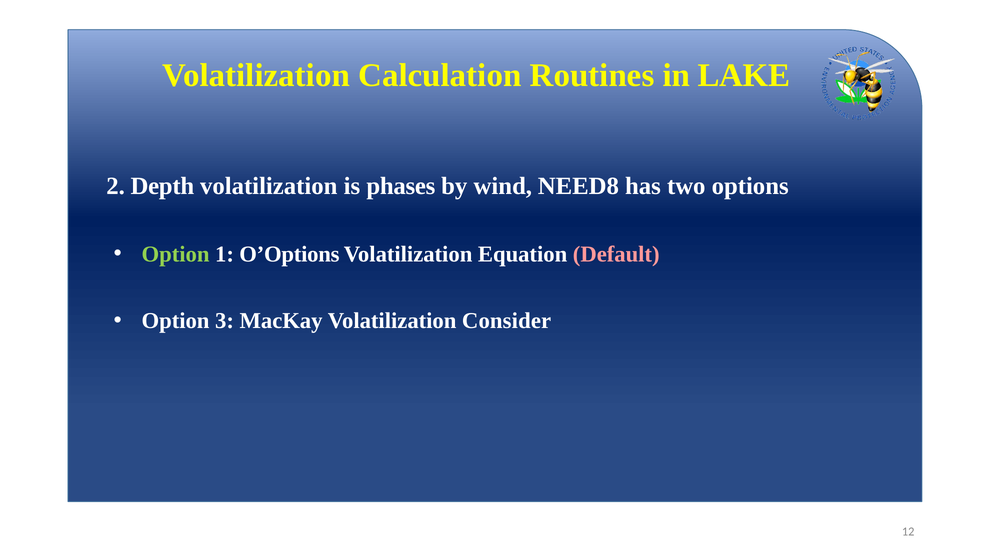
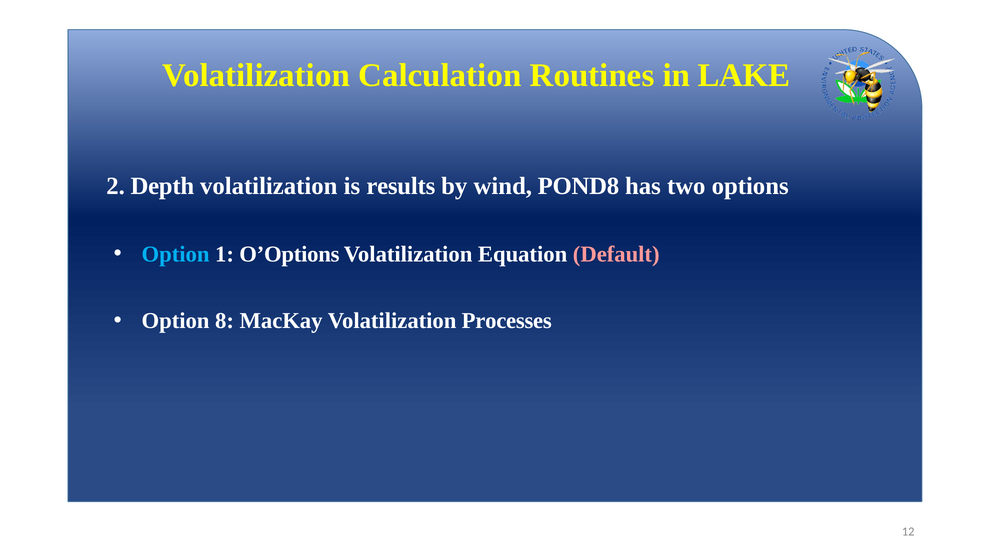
phases: phases -> results
NEED8: NEED8 -> POND8
Option at (176, 254) colour: light green -> light blue
3: 3 -> 8
Consider: Consider -> Processes
